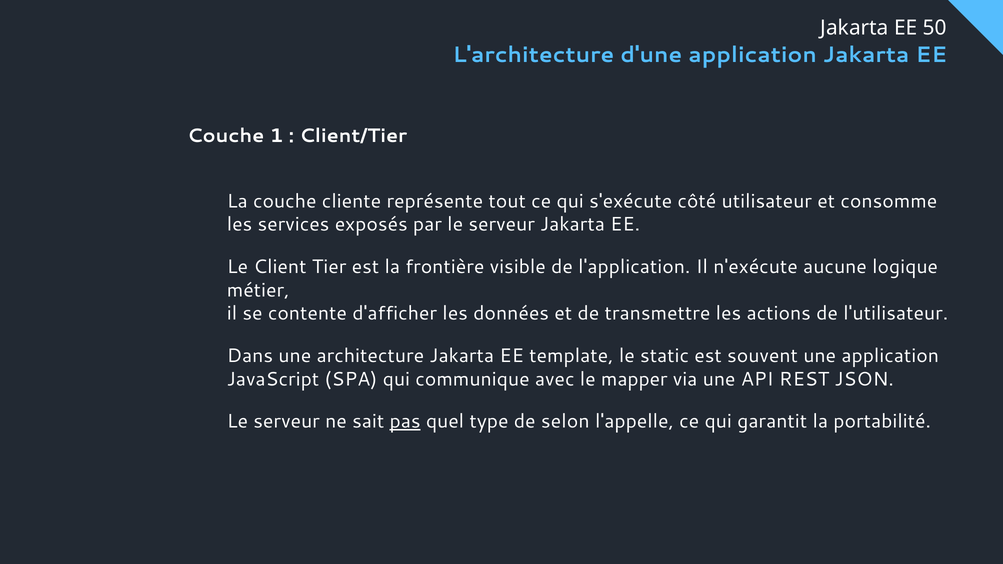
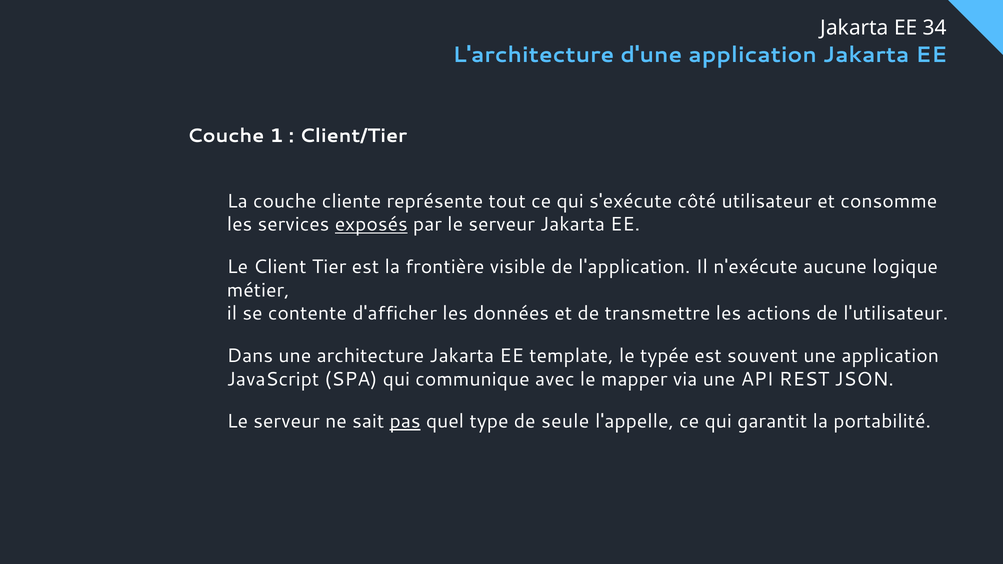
50: 50 -> 34
exposés underline: none -> present
static: static -> typée
selon: selon -> seule
